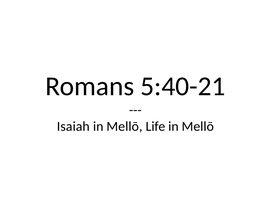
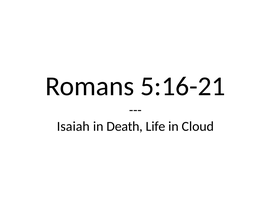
5:40-21: 5:40-21 -> 5:16-21
Mellō at (125, 127): Mellō -> Death
Life in Mellō: Mellō -> Cloud
